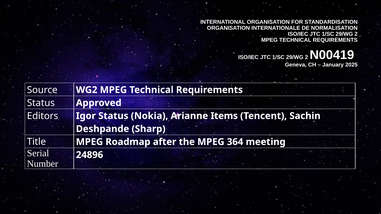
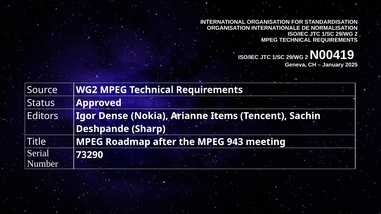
Igor Status: Status -> Dense
364: 364 -> 943
24896: 24896 -> 73290
